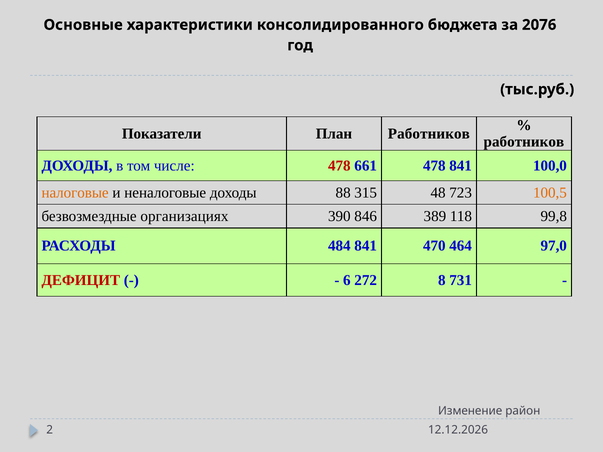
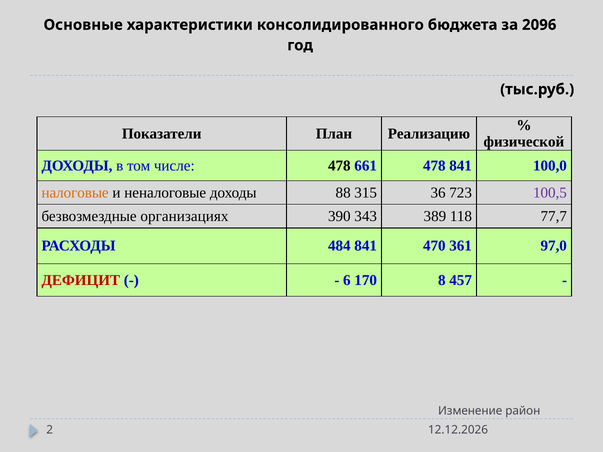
2076: 2076 -> 2096
План Работников: Работников -> Реализацию
работников at (524, 142): работников -> физической
478 at (339, 166) colour: red -> black
48: 48 -> 36
100,5 colour: orange -> purple
846: 846 -> 343
99,8: 99,8 -> 77,7
464: 464 -> 361
272: 272 -> 170
731: 731 -> 457
